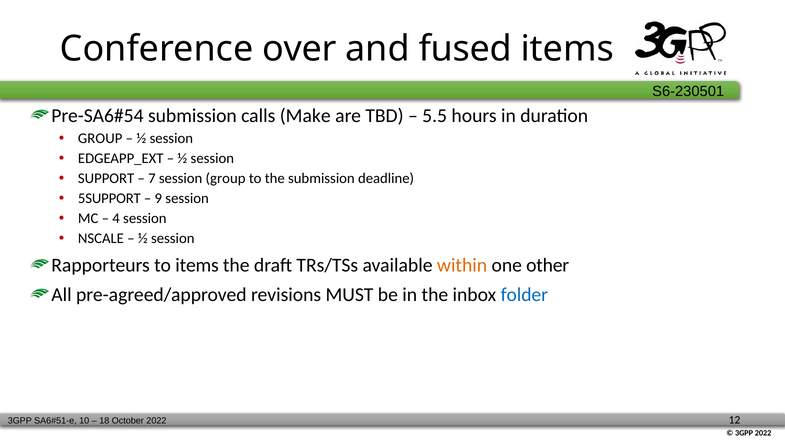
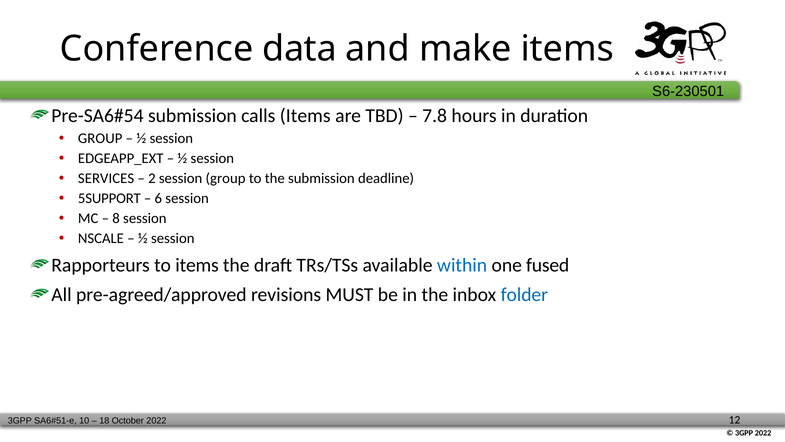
over: over -> data
fused: fused -> make
calls Make: Make -> Items
5.5: 5.5 -> 7.8
SUPPORT: SUPPORT -> SERVICES
7: 7 -> 2
9: 9 -> 6
4: 4 -> 8
within colour: orange -> blue
other: other -> fused
